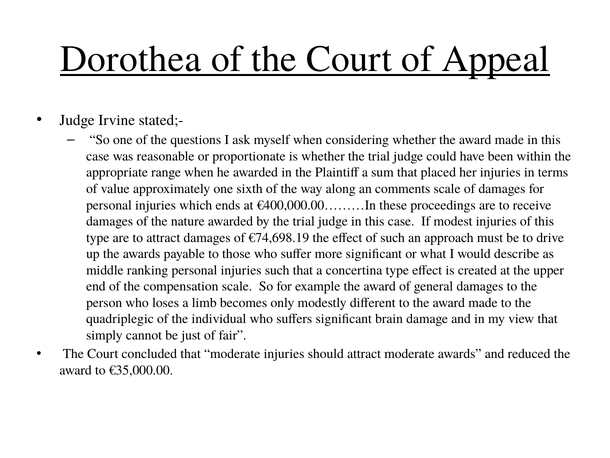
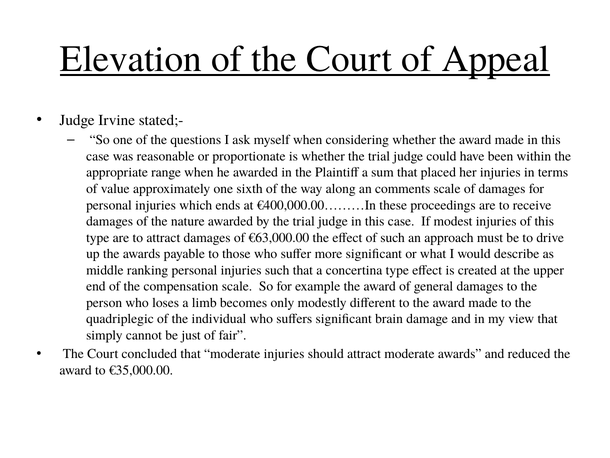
Dorothea: Dorothea -> Elevation
€74,698.19: €74,698.19 -> €63,000.00
